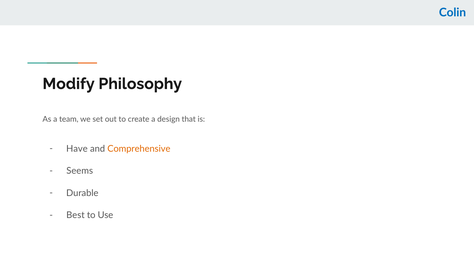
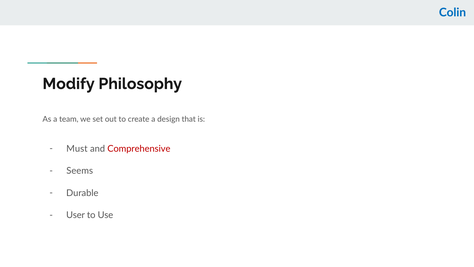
Have: Have -> Must
Comprehensive colour: orange -> red
Best: Best -> User
